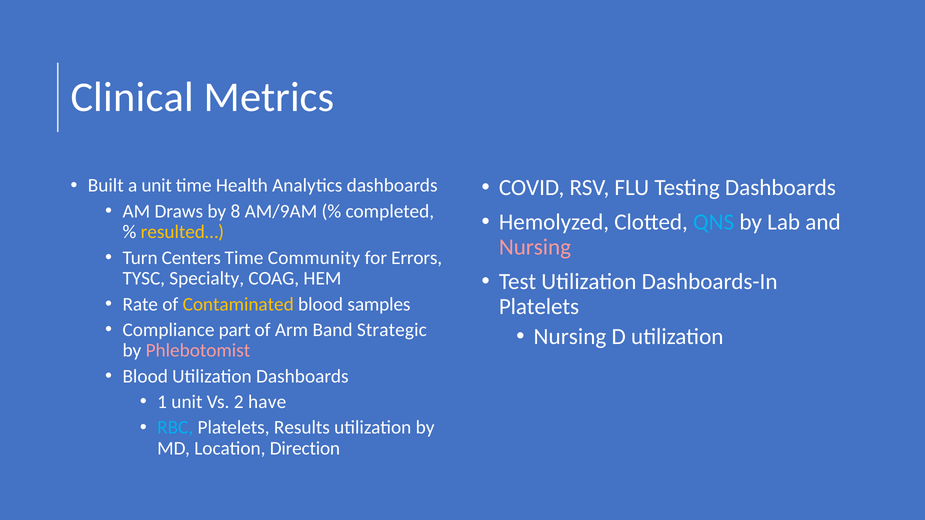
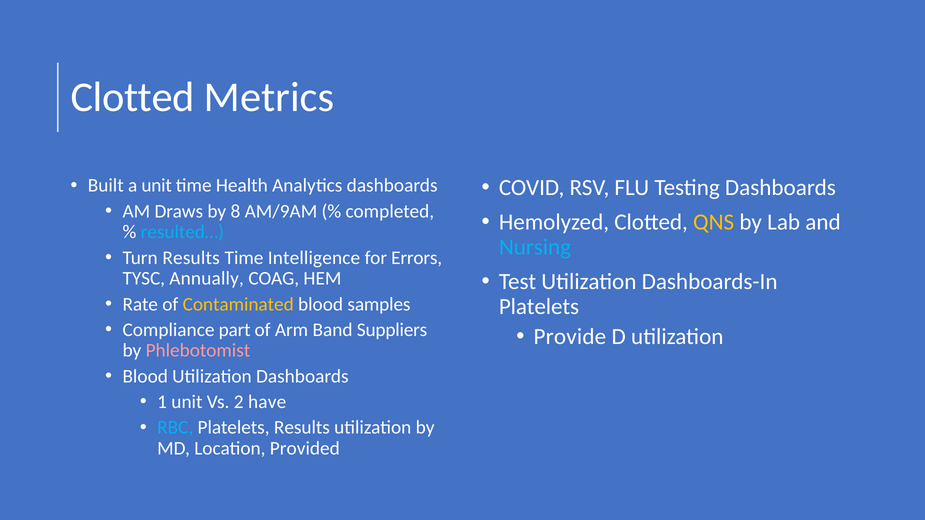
Clinical at (132, 97): Clinical -> Clotted
QNS colour: light blue -> yellow
resulted… colour: yellow -> light blue
Nursing at (535, 247) colour: pink -> light blue
Turn Centers: Centers -> Results
Community: Community -> Intelligence
Specialty: Specialty -> Annually
Strategic: Strategic -> Suppliers
Nursing at (570, 337): Nursing -> Provide
Direction: Direction -> Provided
